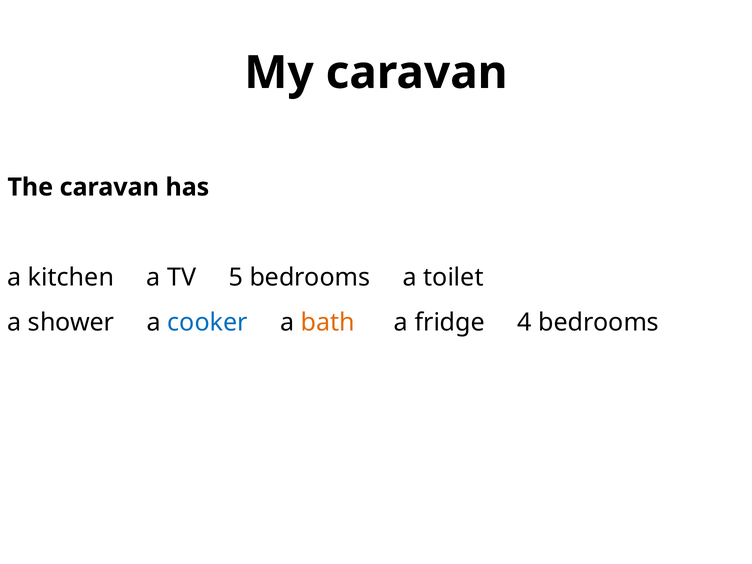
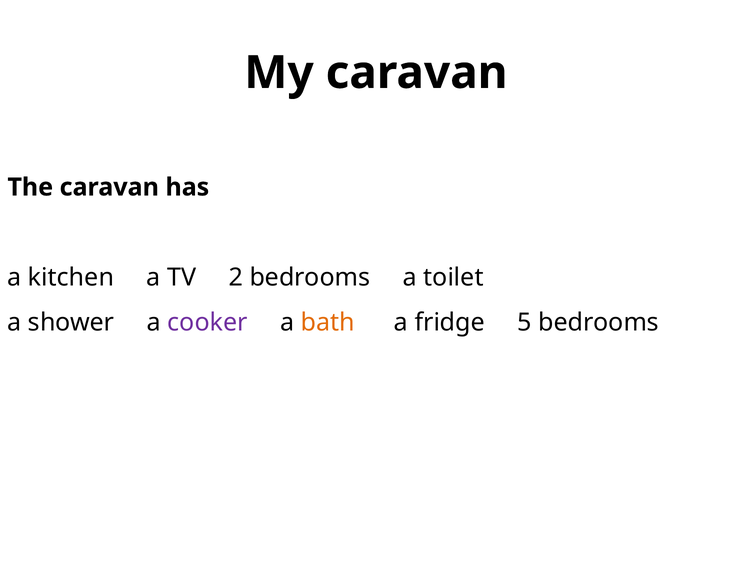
5: 5 -> 2
cooker colour: blue -> purple
4: 4 -> 5
